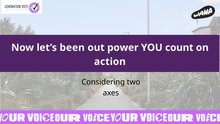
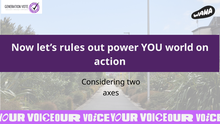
been: been -> rules
count: count -> world
